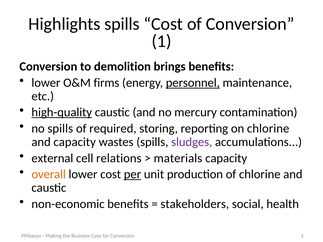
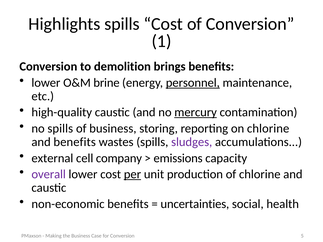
firms: firms -> brine
high-quality underline: present -> none
mercury underline: none -> present
of required: required -> business
and capacity: capacity -> benefits
relations: relations -> company
materials: materials -> emissions
overall colour: orange -> purple
stakeholders: stakeholders -> uncertainties
